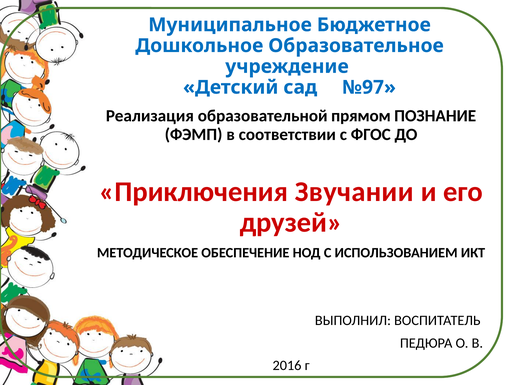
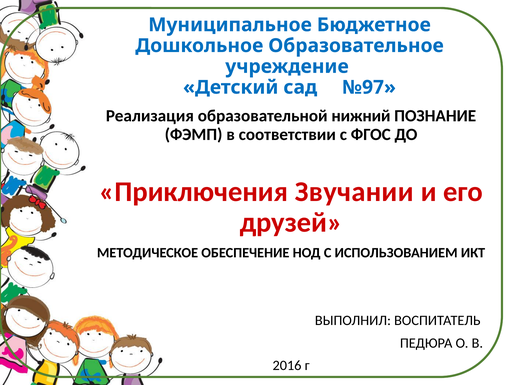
прямом: прямом -> нижний
